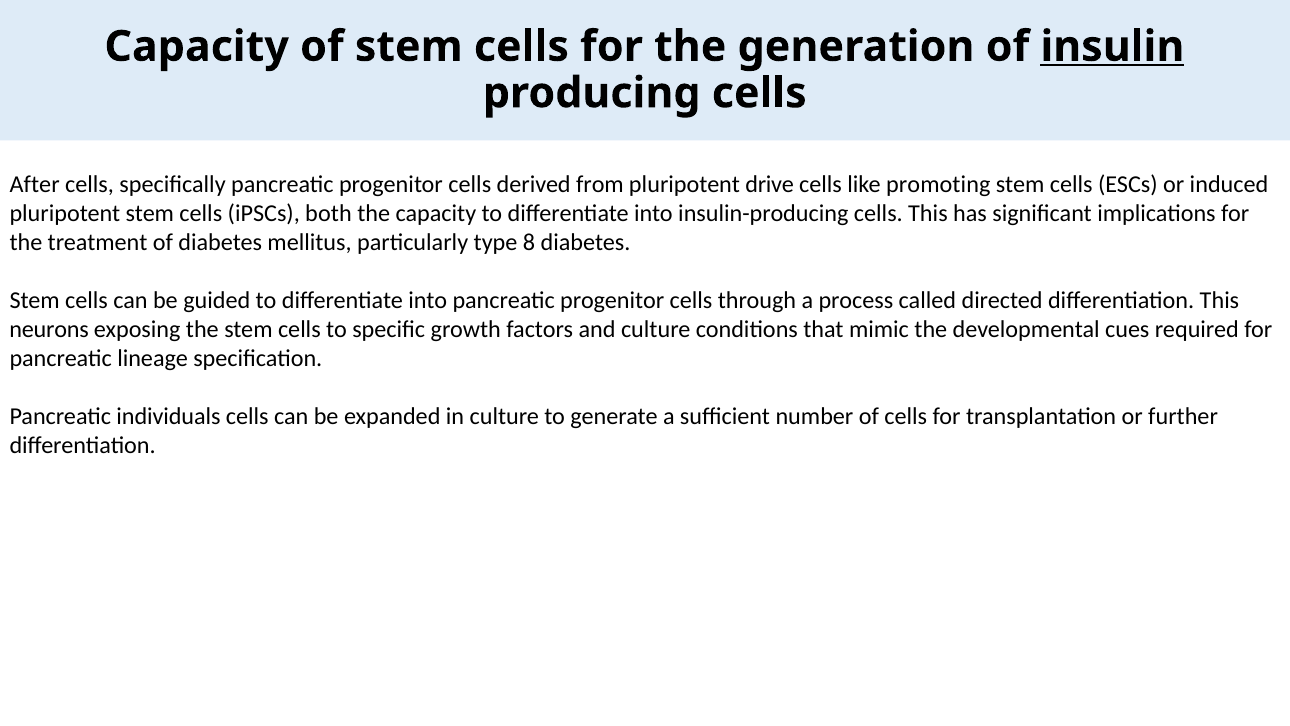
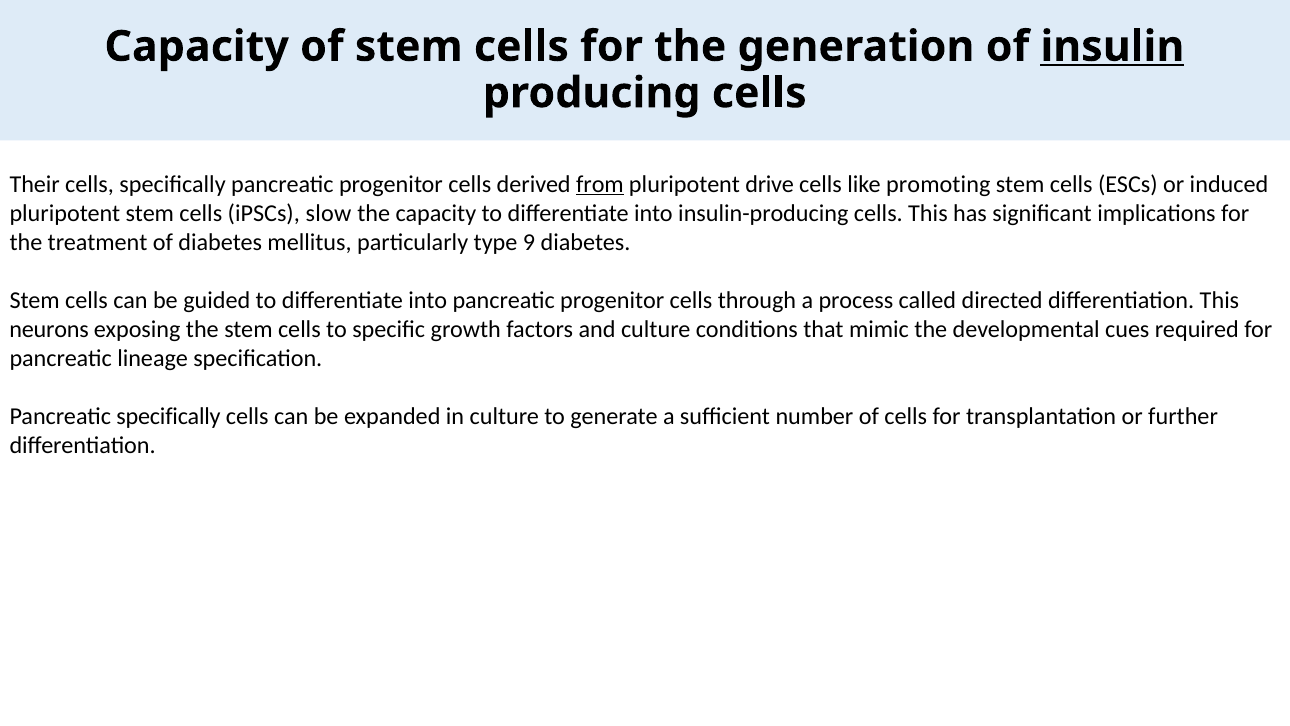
After: After -> Their
from underline: none -> present
both: both -> slow
8: 8 -> 9
Pancreatic individuals: individuals -> specifically
